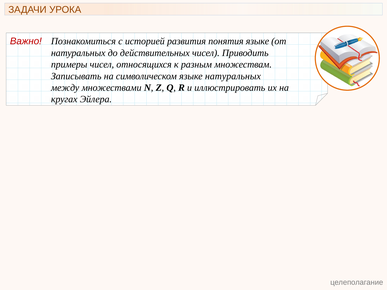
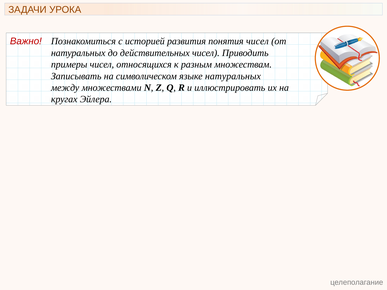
понятия языке: языке -> чисел
